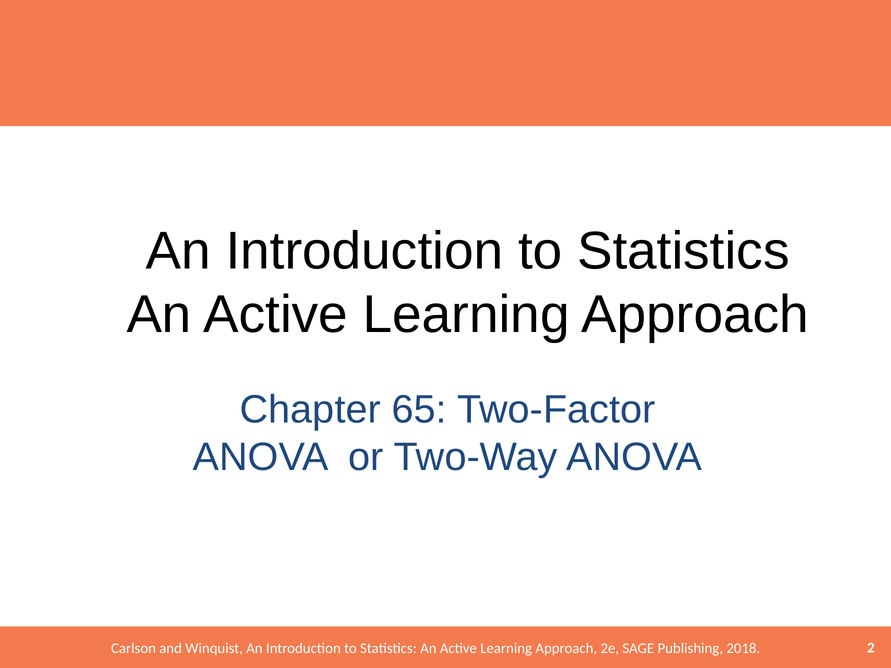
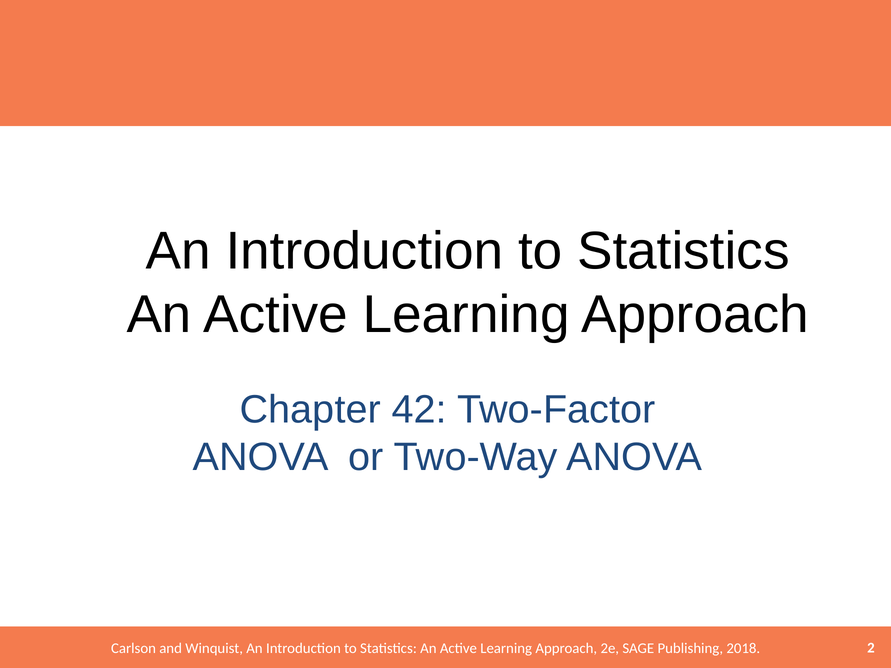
65: 65 -> 42
